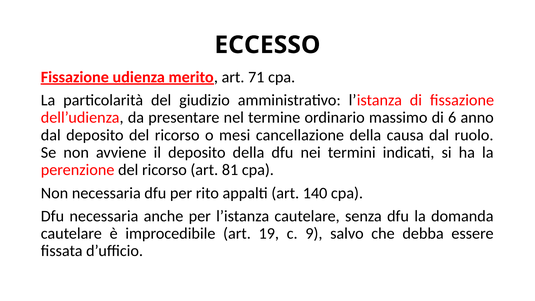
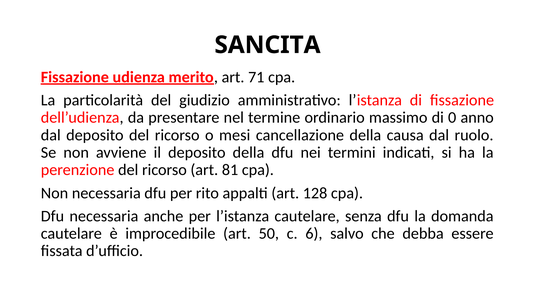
ECCESSO: ECCESSO -> SANCITA
6: 6 -> 0
140: 140 -> 128
19: 19 -> 50
9: 9 -> 6
